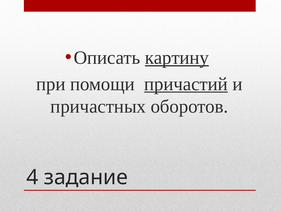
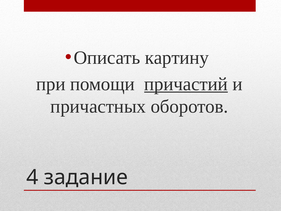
картину underline: present -> none
